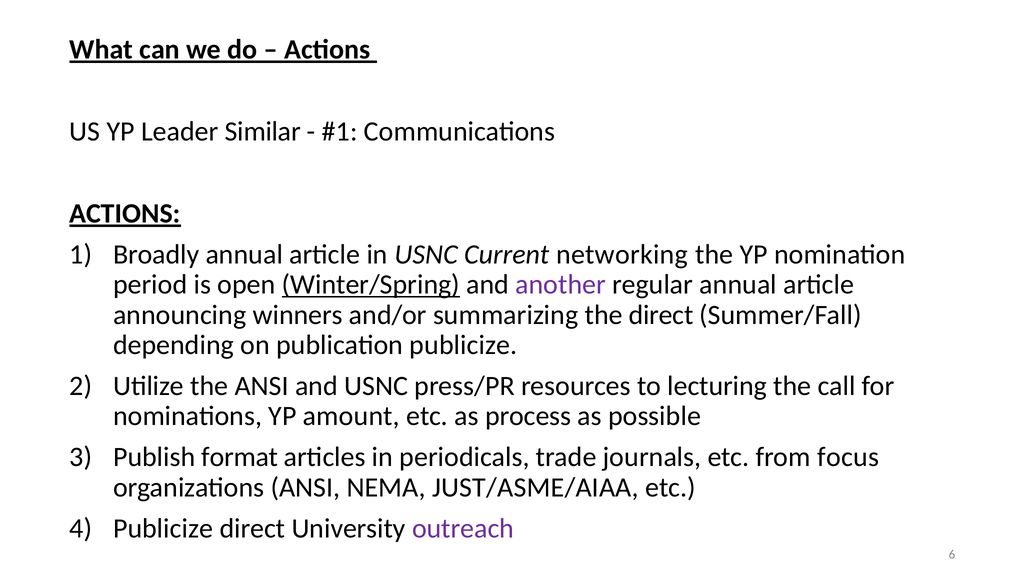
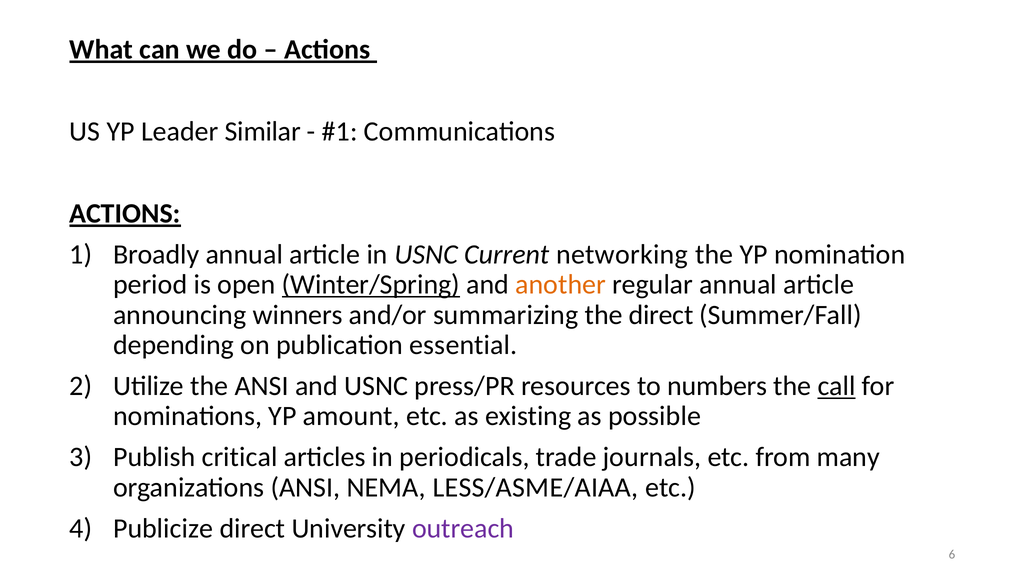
another colour: purple -> orange
publication publicize: publicize -> essential
lecturing: lecturing -> numbers
call underline: none -> present
process: process -> existing
format: format -> critical
focus: focus -> many
JUST/ASME/AIAA: JUST/ASME/AIAA -> LESS/ASME/AIAA
